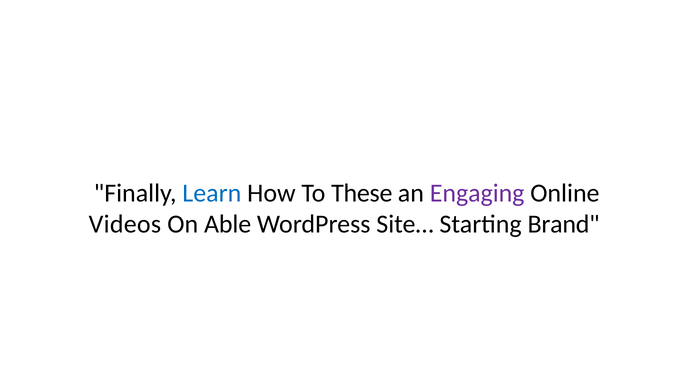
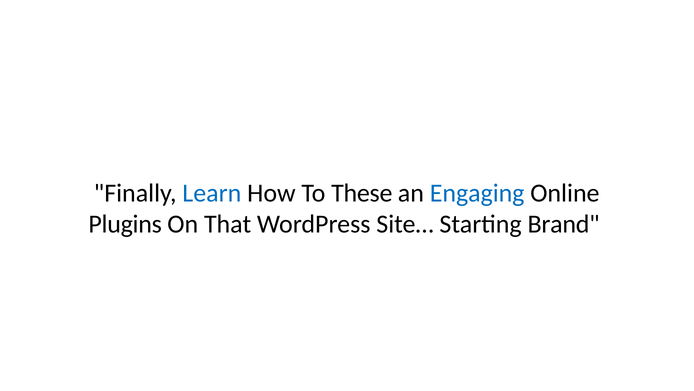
Engaging colour: purple -> blue
Videos: Videos -> Plugins
Able: Able -> That
